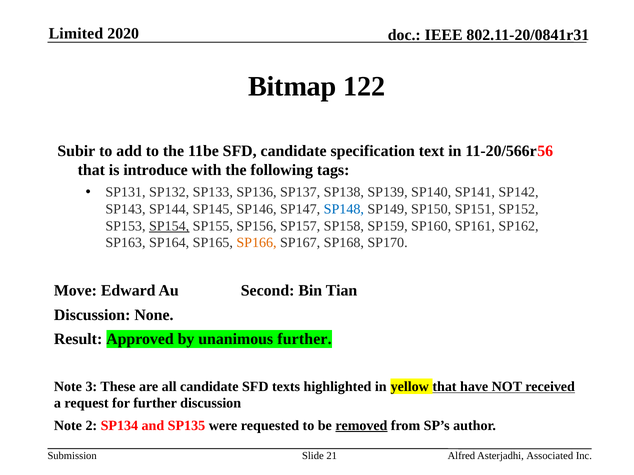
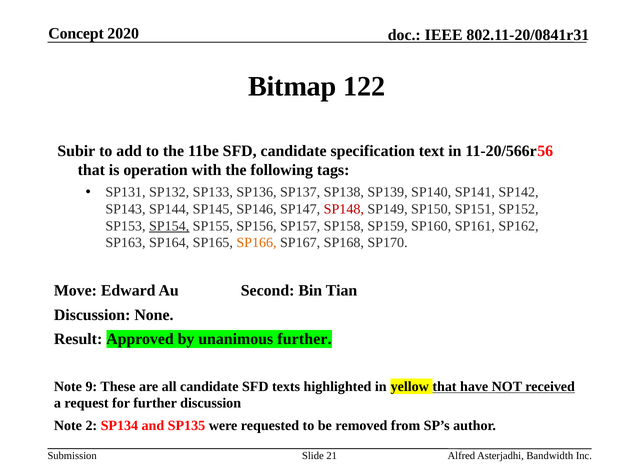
Limited: Limited -> Concept
introduce: introduce -> operation
SP148 colour: blue -> red
3: 3 -> 9
removed underline: present -> none
Associated: Associated -> Bandwidth
